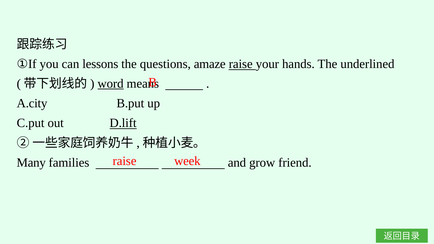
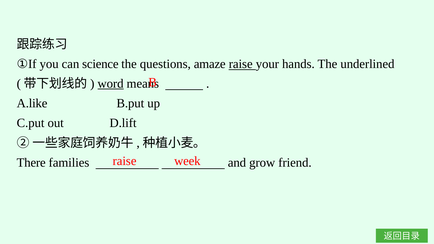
lessons: lessons -> science
A.city: A.city -> A.like
D.lift underline: present -> none
Many: Many -> There
